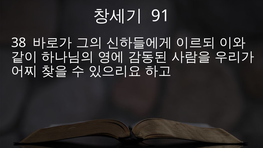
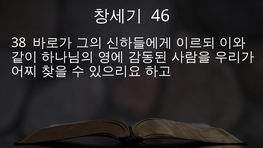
91: 91 -> 46
